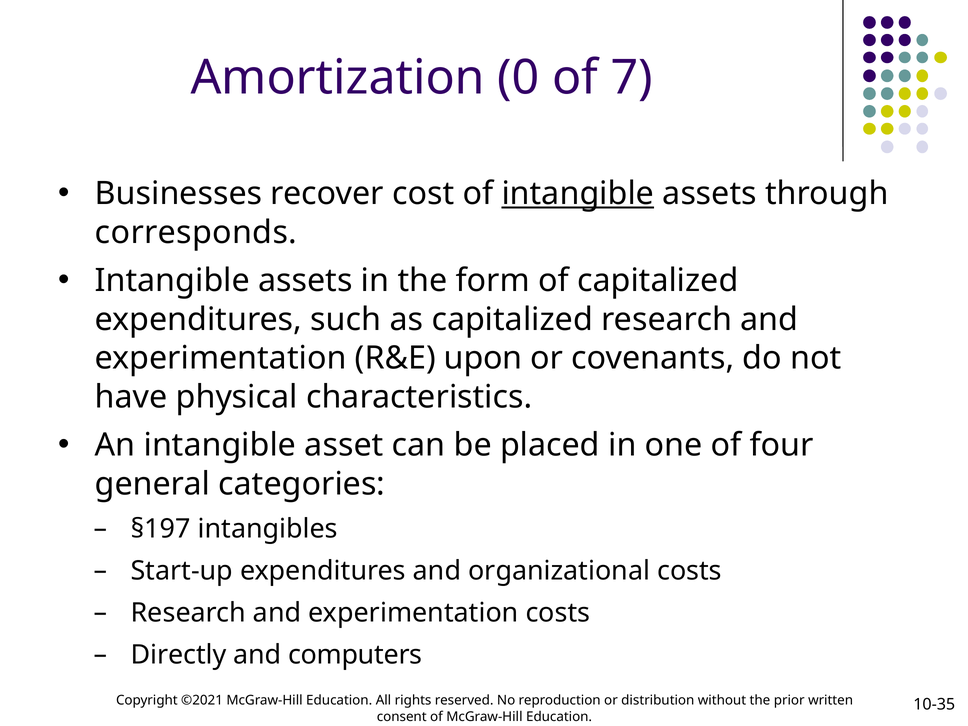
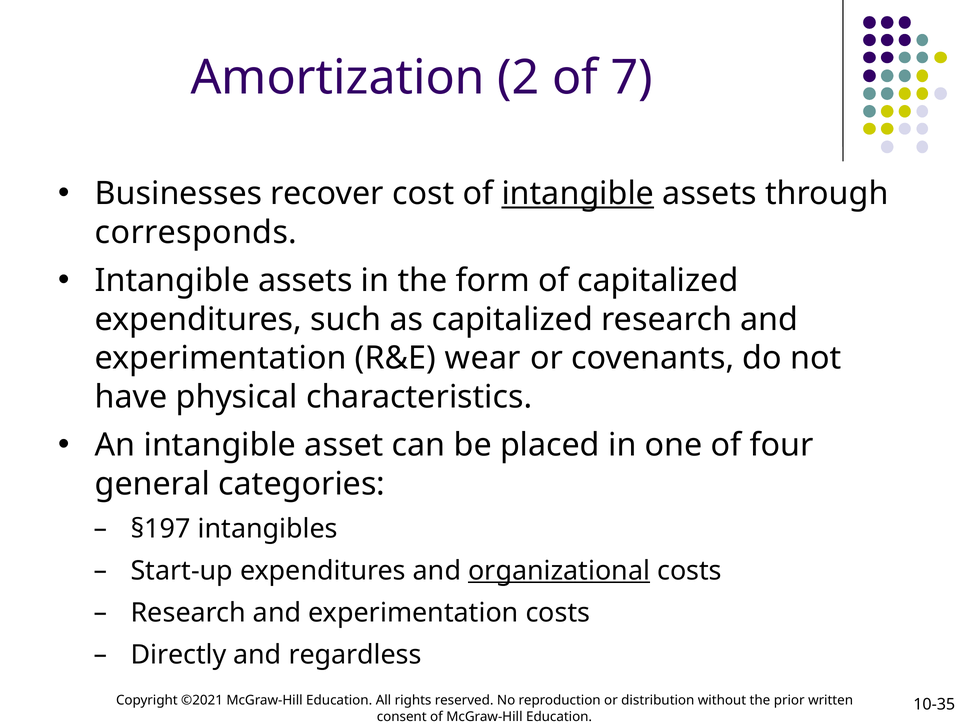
0: 0 -> 2
upon: upon -> wear
organizational underline: none -> present
computers: computers -> regardless
